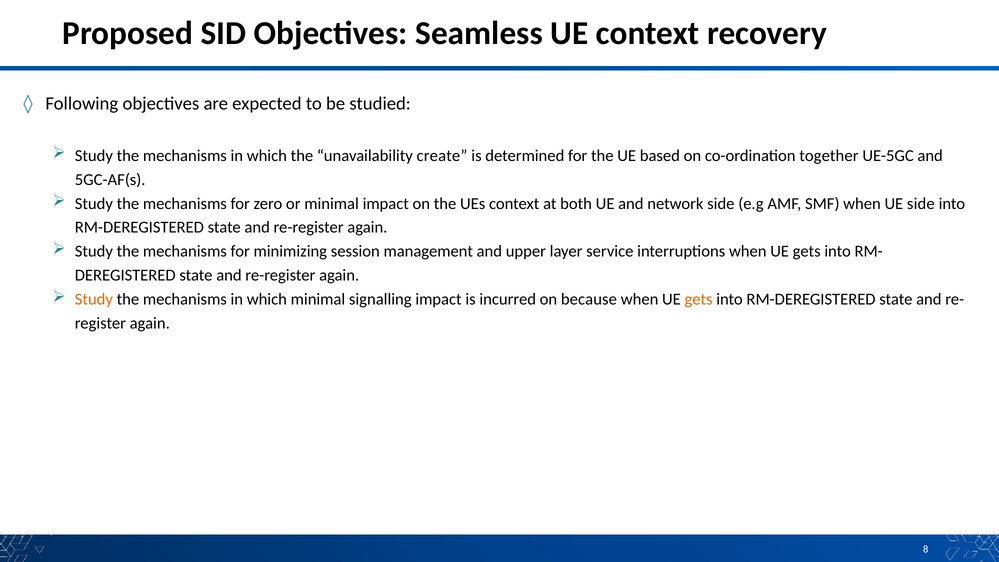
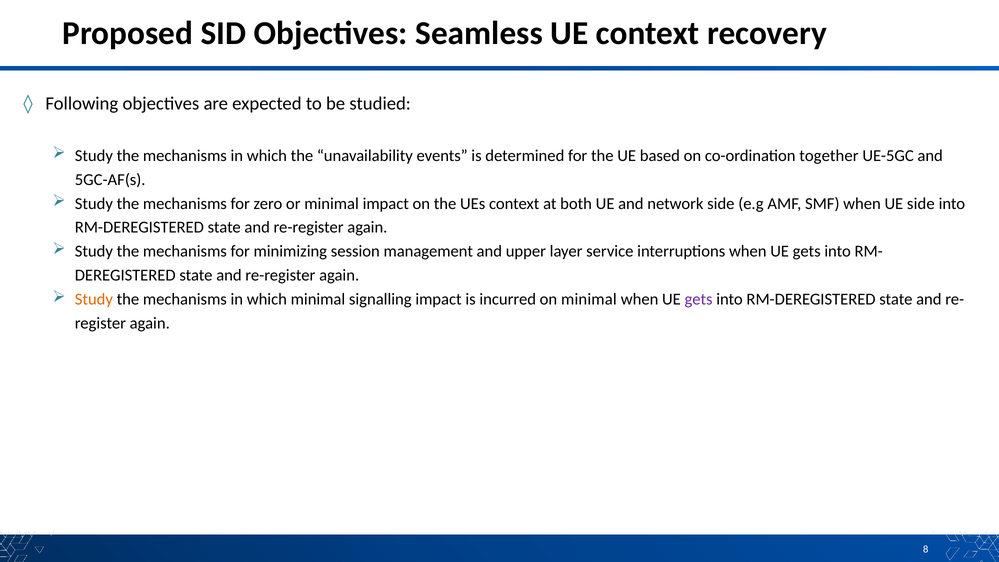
create: create -> events
on because: because -> minimal
gets at (699, 299) colour: orange -> purple
